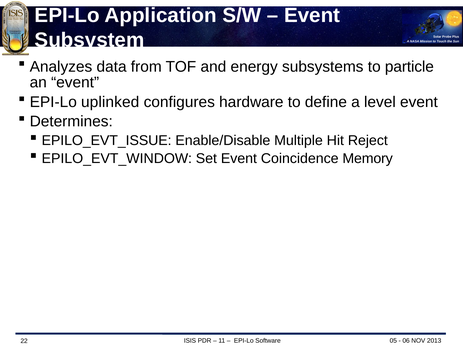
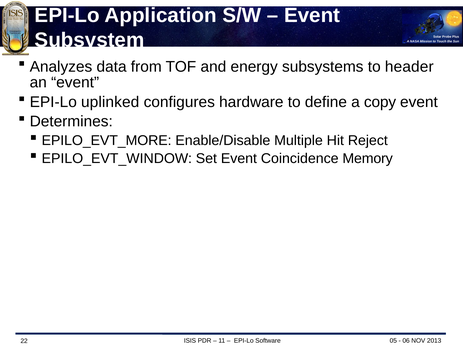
particle: particle -> header
level: level -> copy
EPILO_EVT_ISSUE: EPILO_EVT_ISSUE -> EPILO_EVT_MORE
